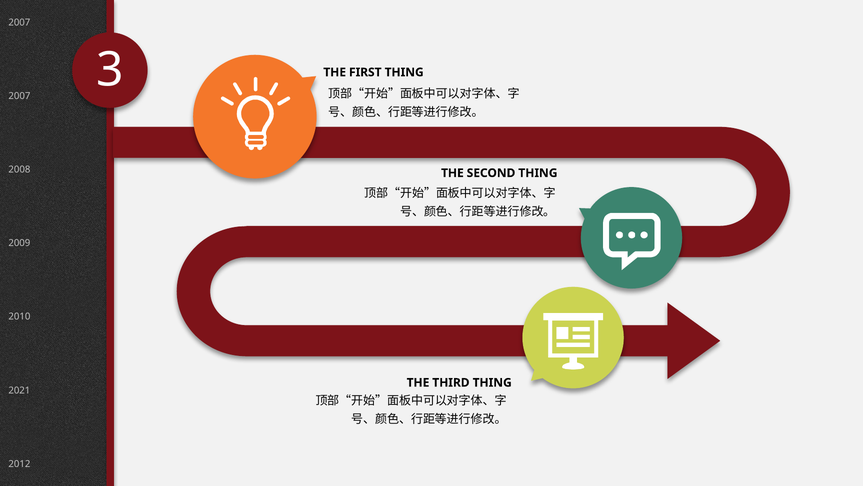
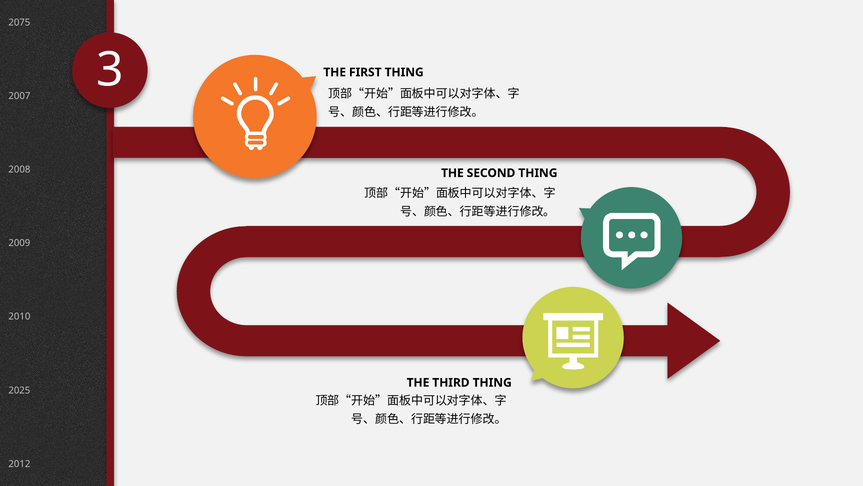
2007 at (19, 23): 2007 -> 2075
2021: 2021 -> 2025
